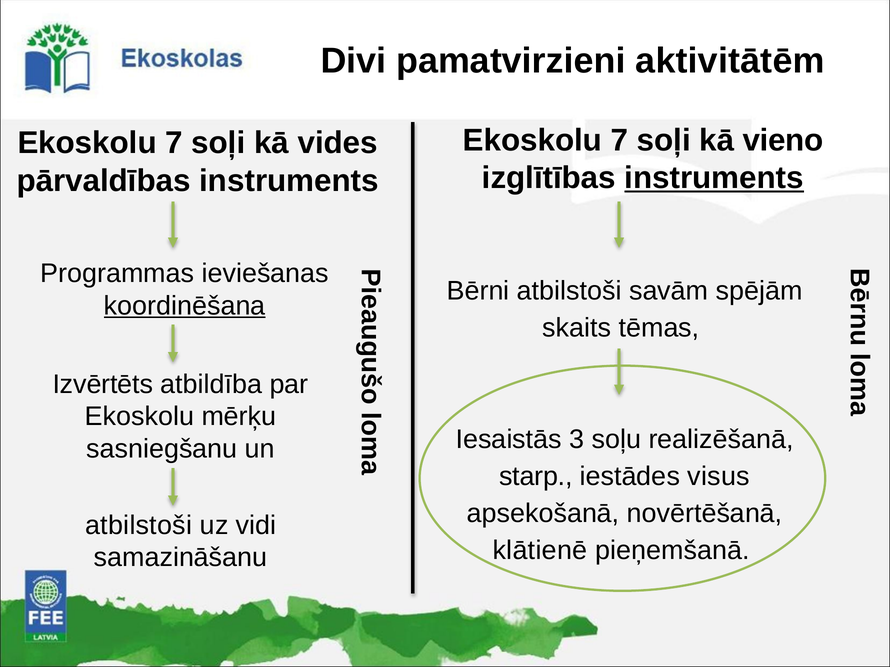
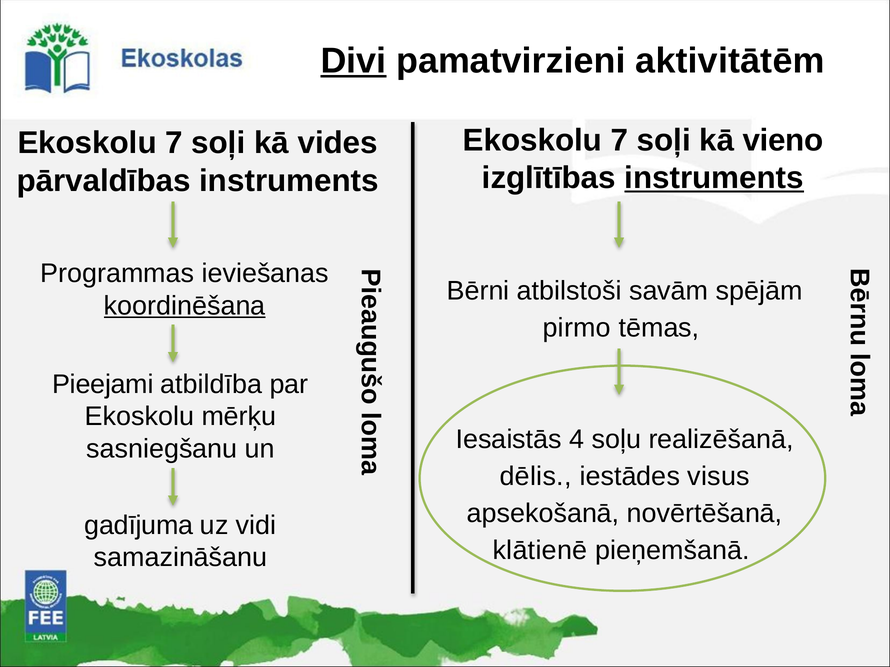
Divi underline: none -> present
skaits: skaits -> pirmo
Izvērtēts: Izvērtēts -> Pieejami
3: 3 -> 4
starp: starp -> dēlis
atbilstoši at (139, 525): atbilstoši -> gadījuma
